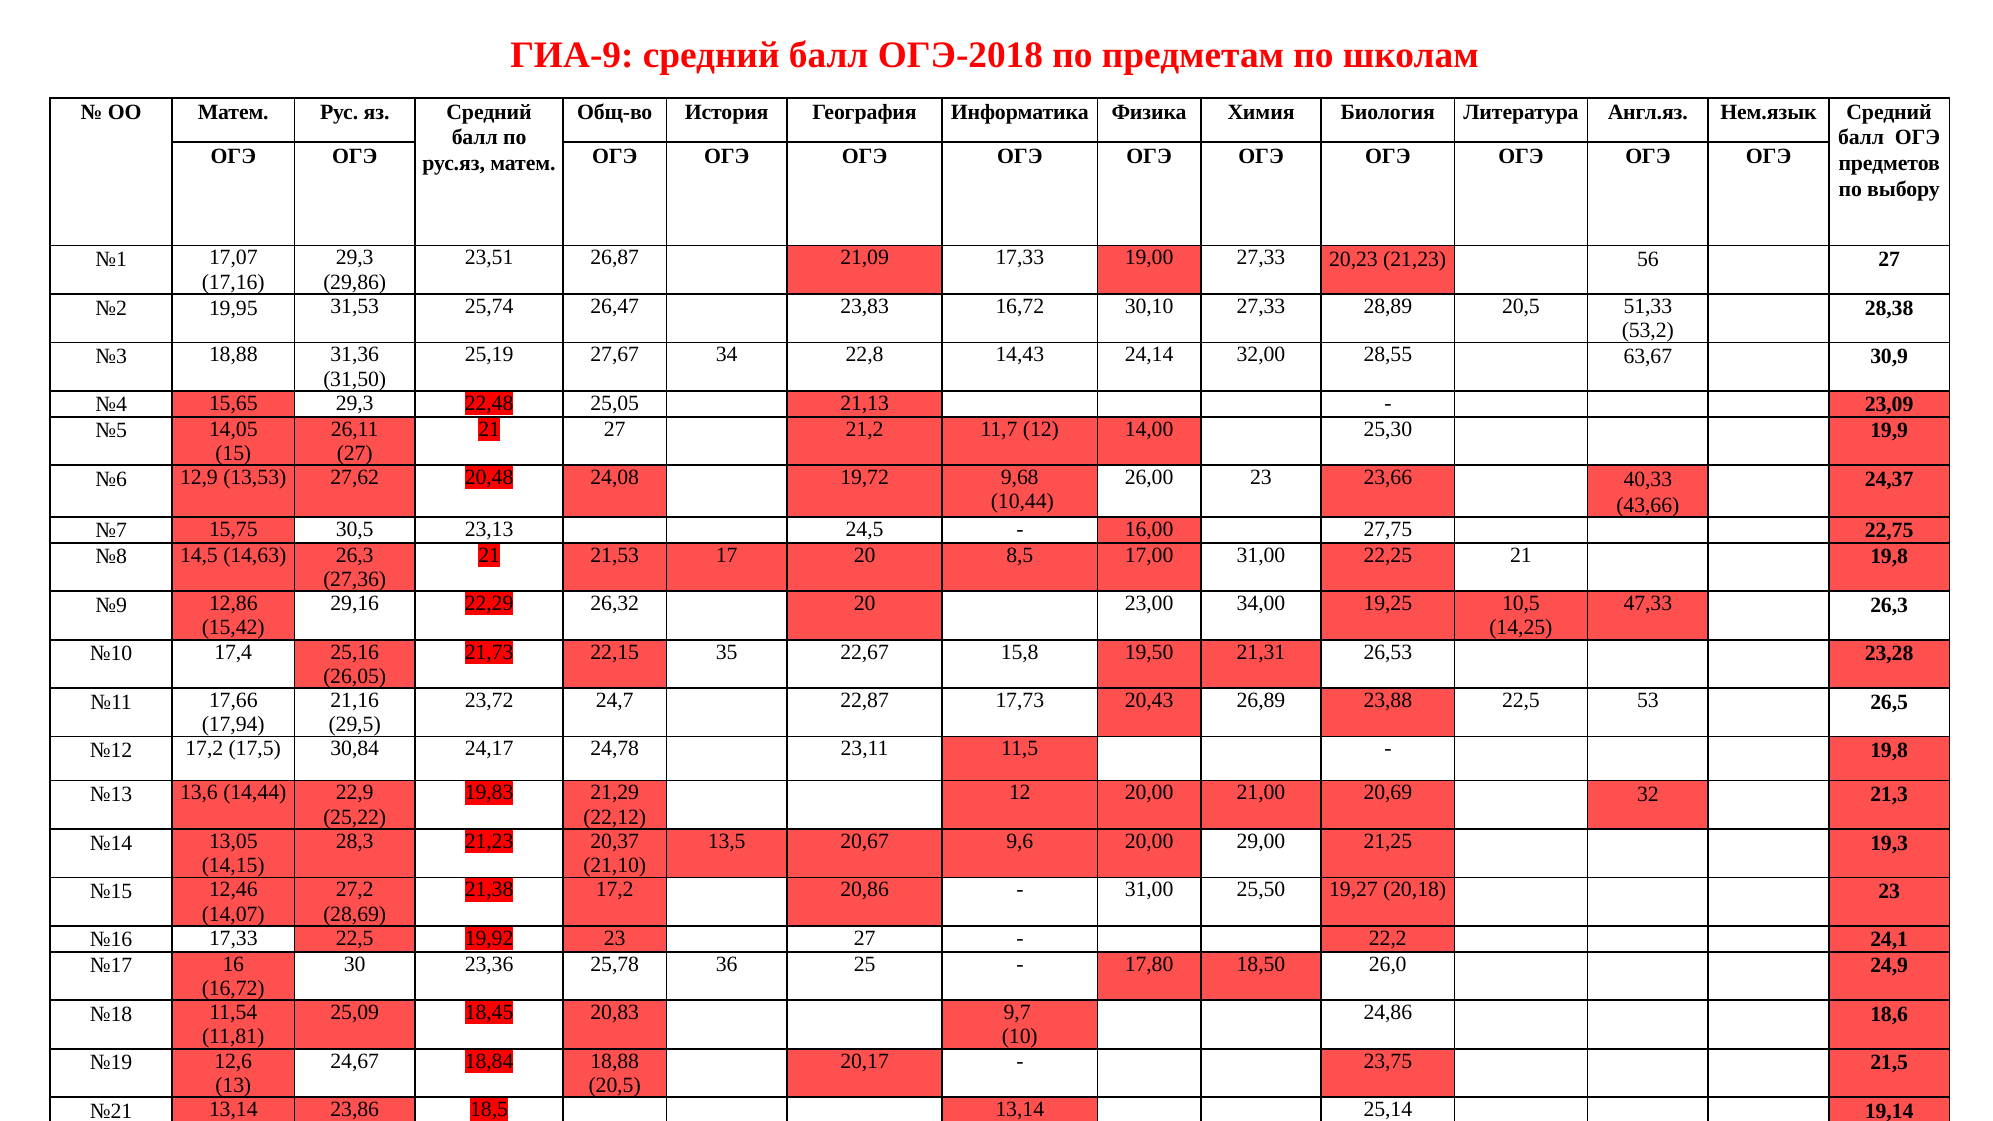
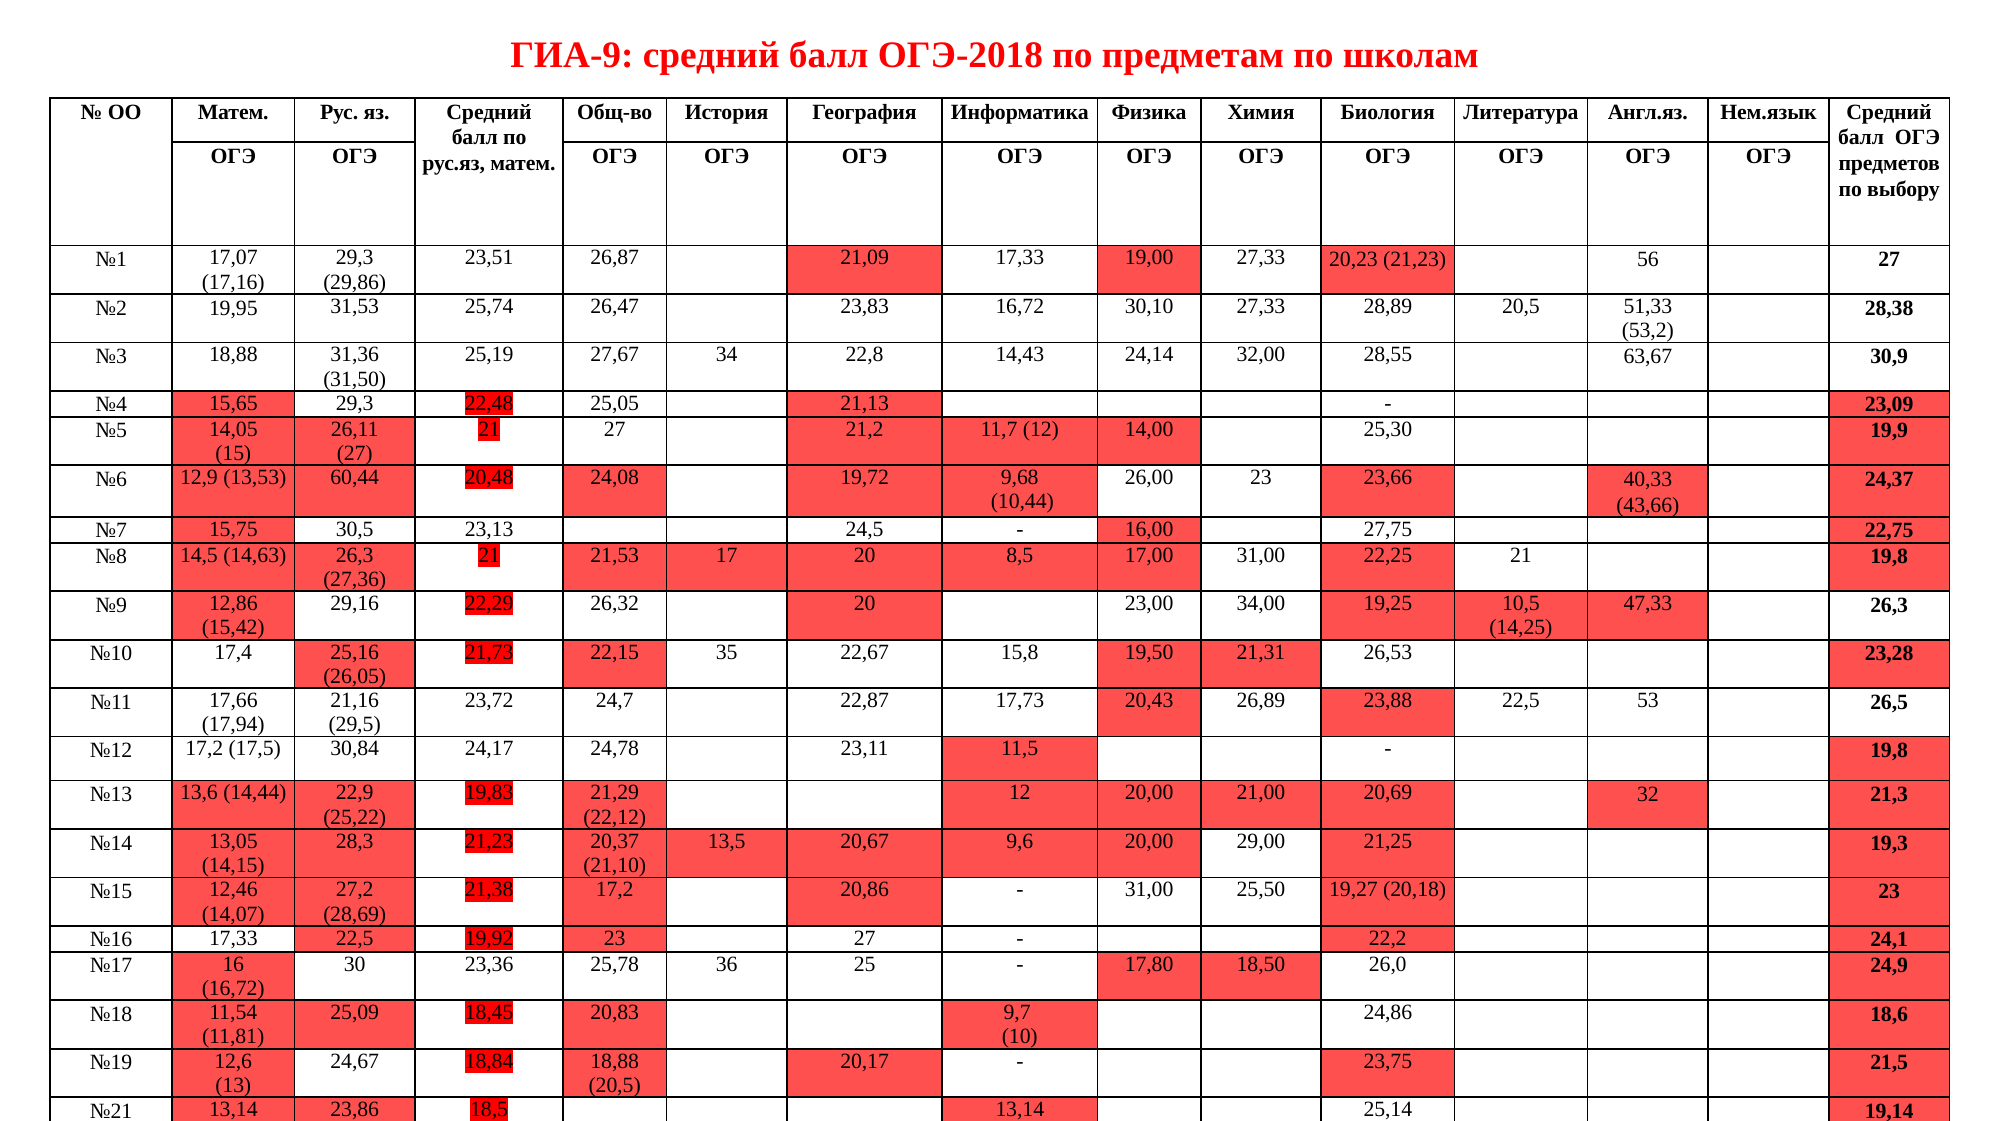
27,62: 27,62 -> 60,44
